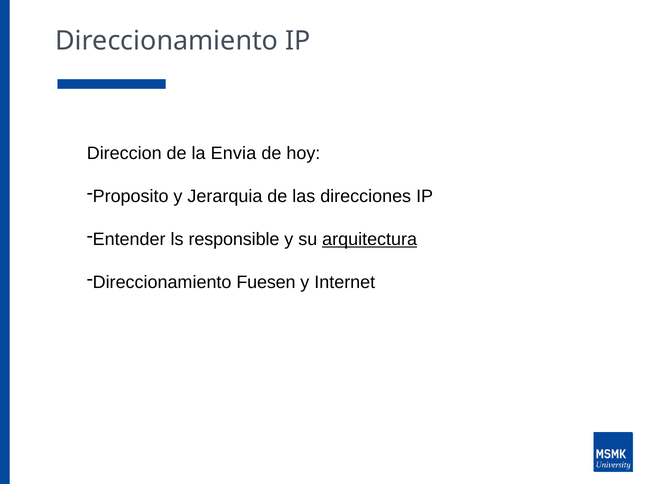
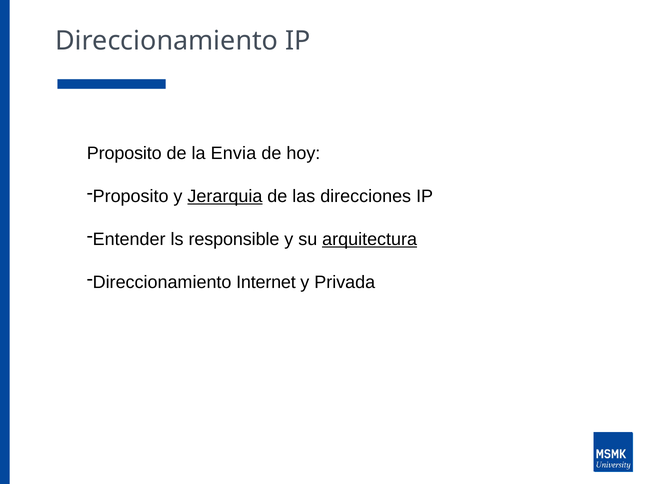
Direccion at (124, 153): Direccion -> Proposito
Jerarquia underline: none -> present
Fuesen: Fuesen -> Internet
Internet: Internet -> Privada
